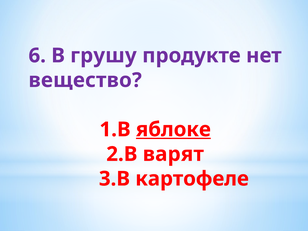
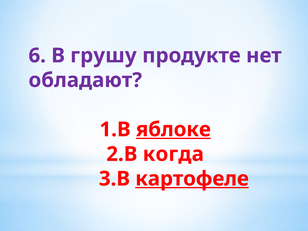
вещество: вещество -> обладают
варят: варят -> когда
картофеле underline: none -> present
